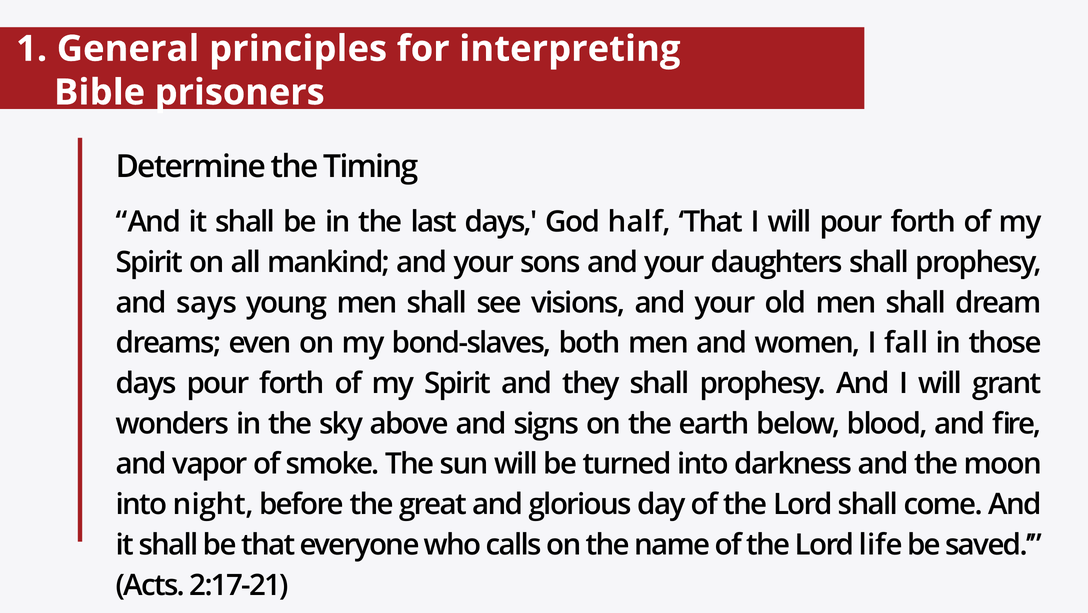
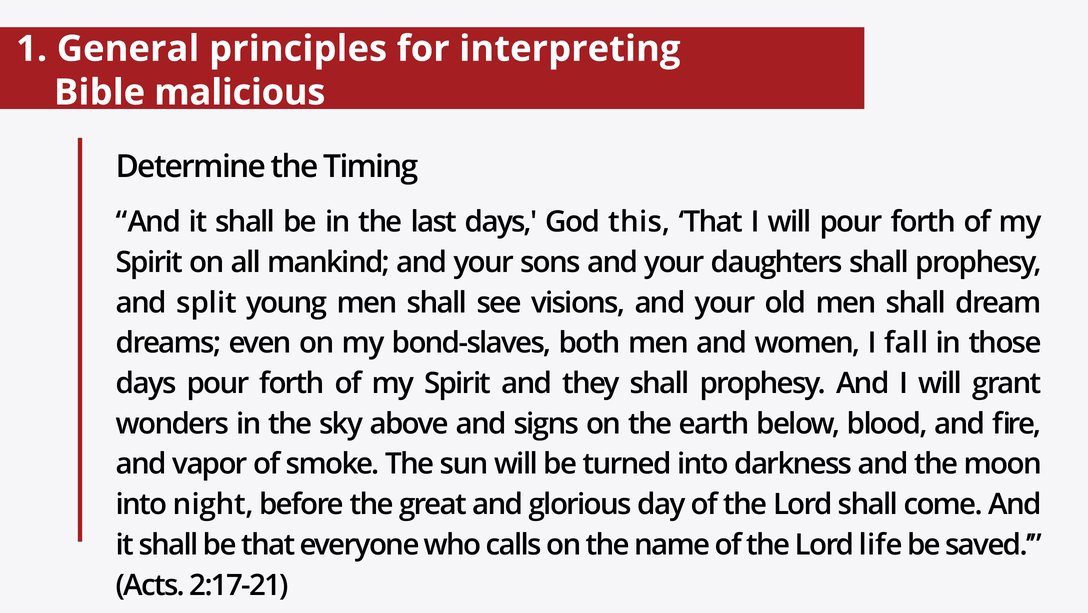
prisoners: prisoners -> malicious
half: half -> this
says: says -> split
